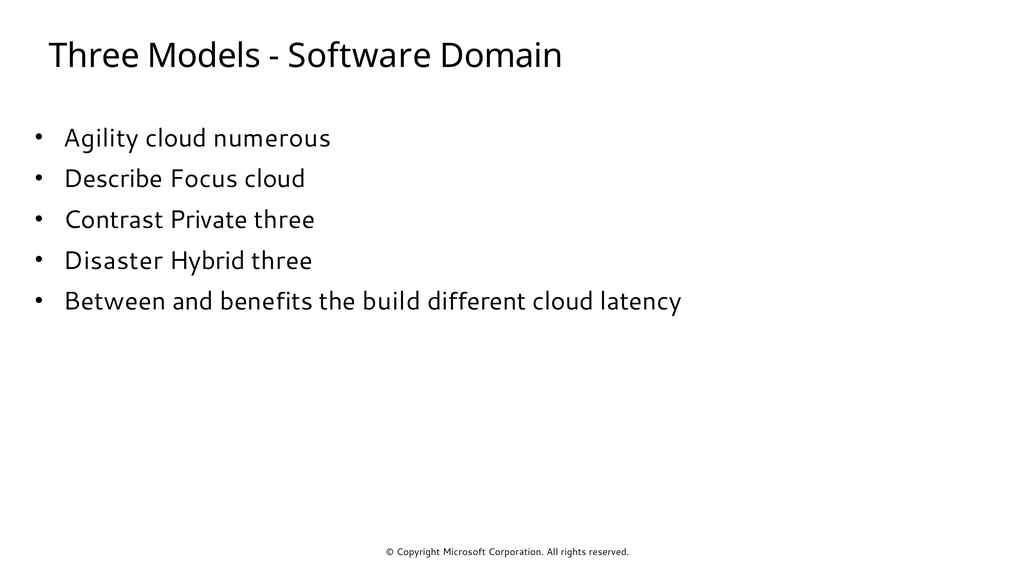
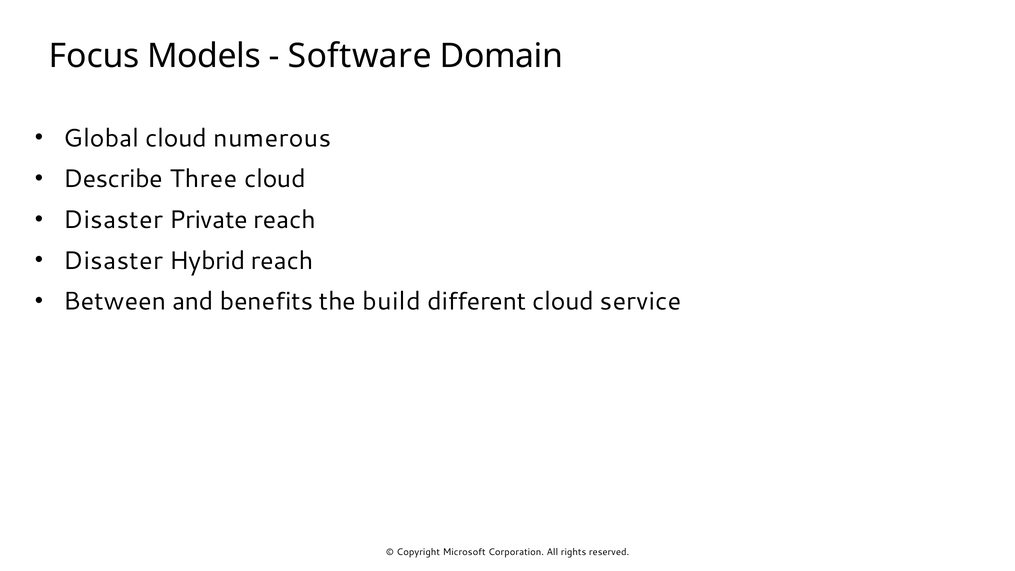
Three at (94, 56): Three -> Focus
Agility: Agility -> Global
Focus: Focus -> Three
Contrast at (113, 220): Contrast -> Disaster
Private three: three -> reach
Hybrid three: three -> reach
latency: latency -> service
